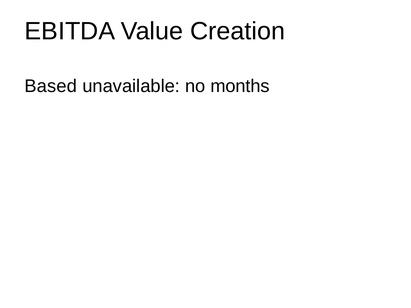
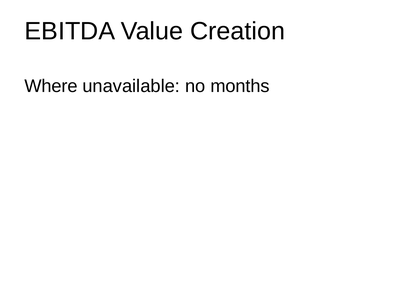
Based: Based -> Where
